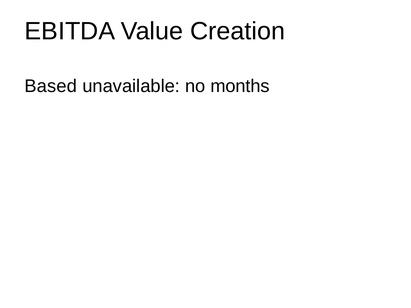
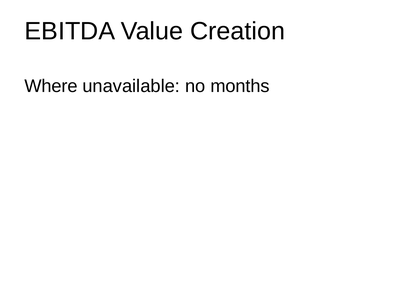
Based: Based -> Where
